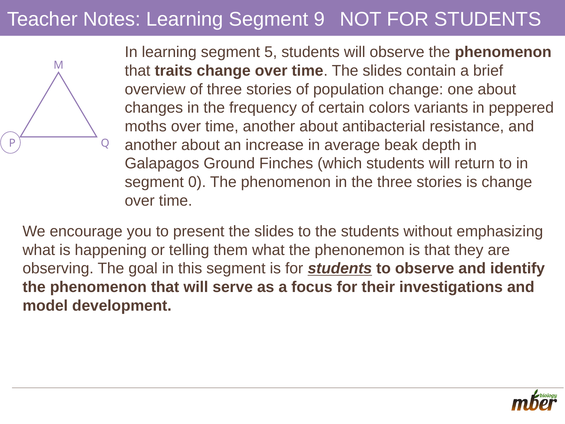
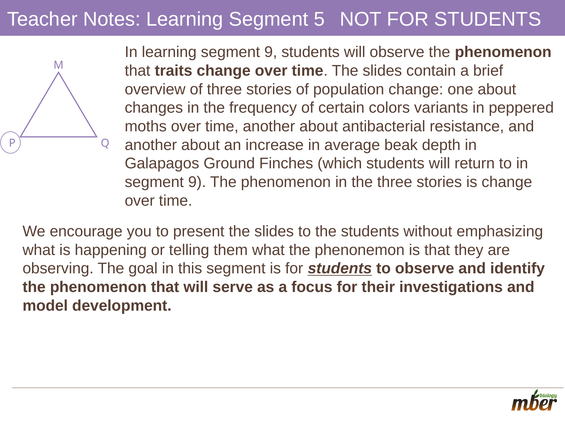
9: 9 -> 5
learning segment 5: 5 -> 9
0 at (197, 182): 0 -> 9
